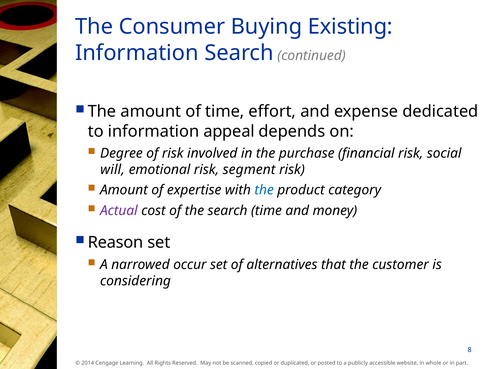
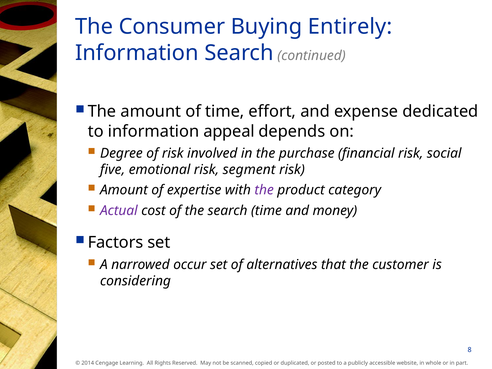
Existing: Existing -> Entirely
will: will -> five
the at (264, 190) colour: blue -> purple
Reason: Reason -> Factors
